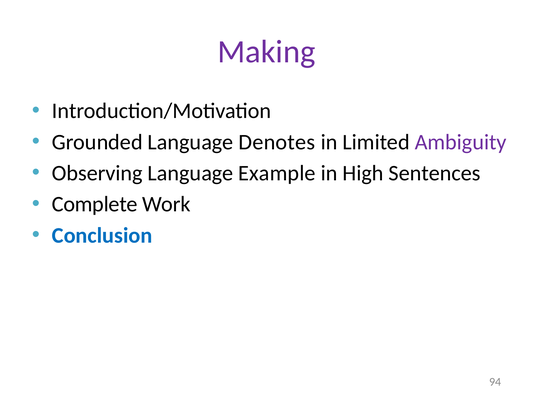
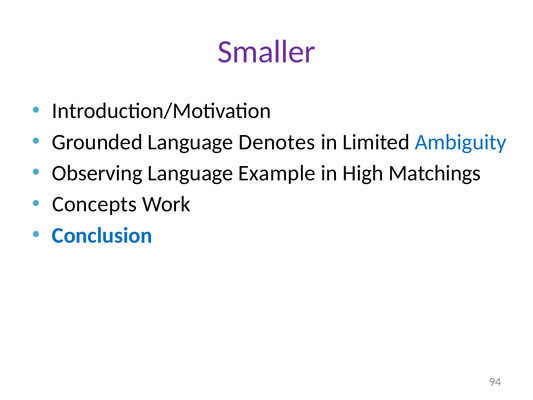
Making: Making -> Smaller
Ambiguity colour: purple -> blue
Sentences: Sentences -> Matchings
Complete: Complete -> Concepts
